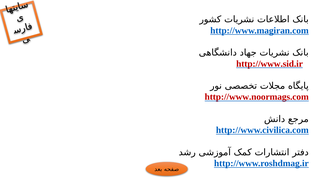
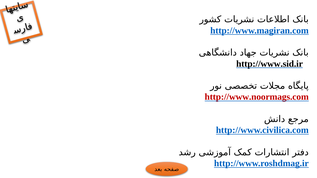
http://www.sid.ir colour: red -> black
